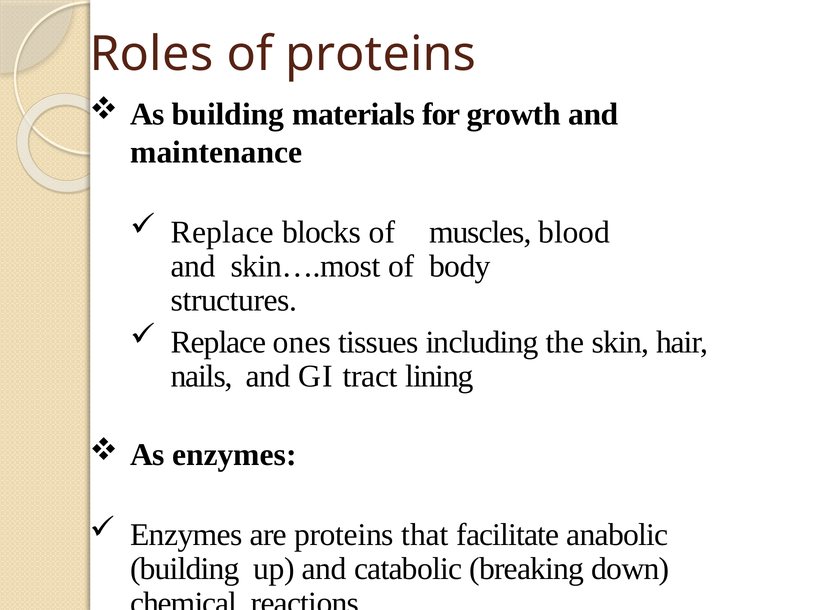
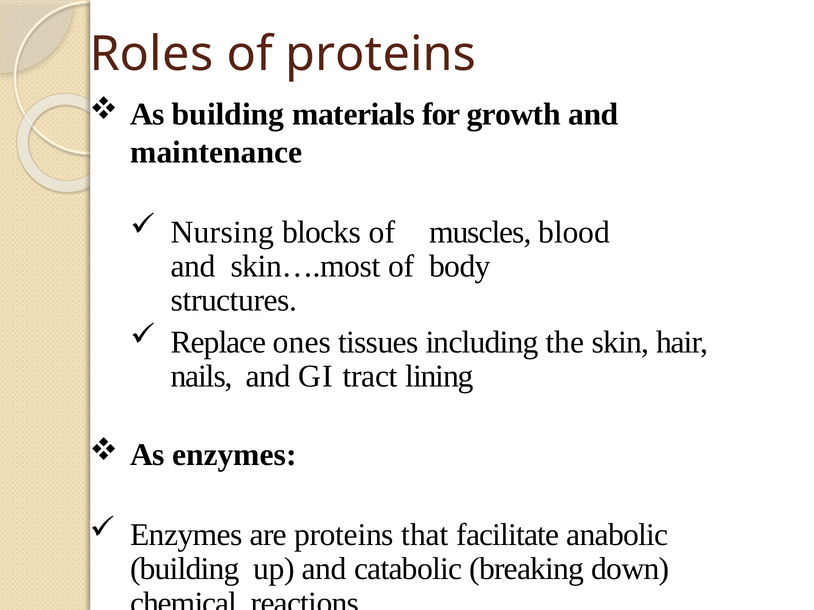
Replace at (222, 232): Replace -> Nursing
